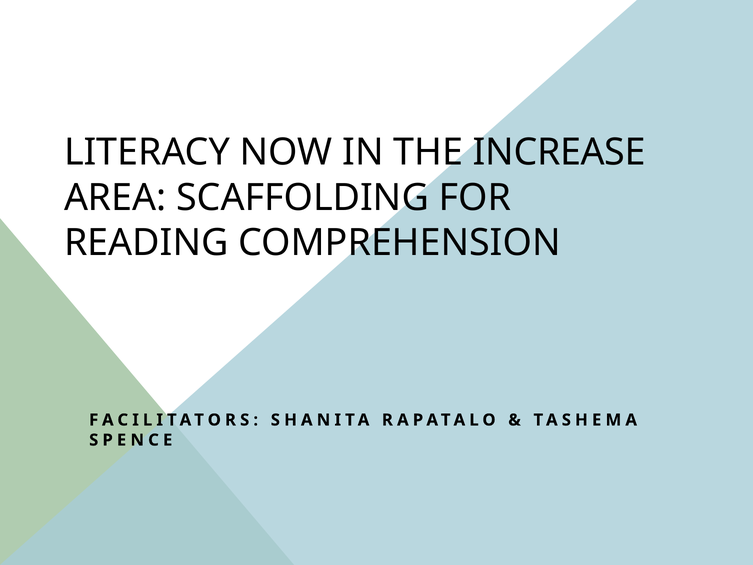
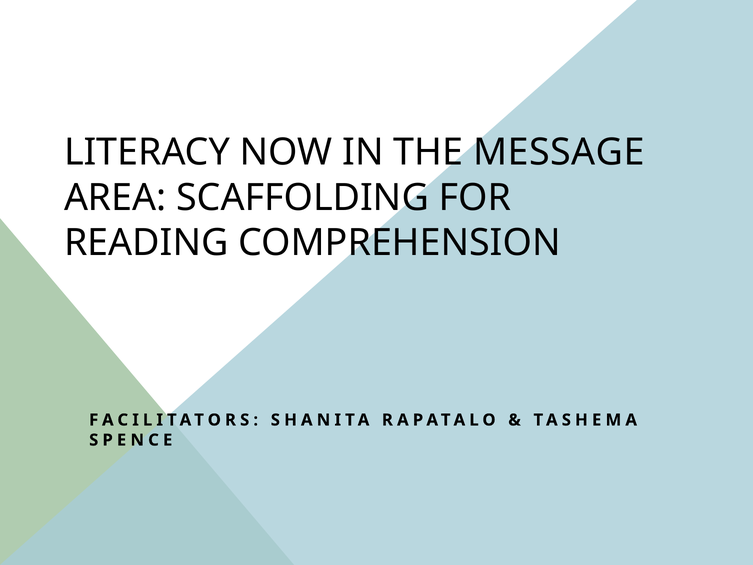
INCREASE: INCREASE -> MESSAGE
